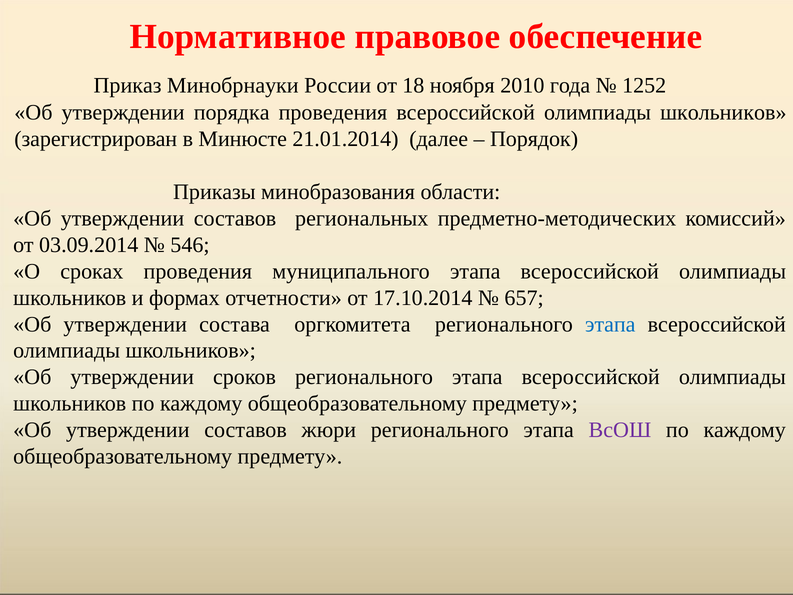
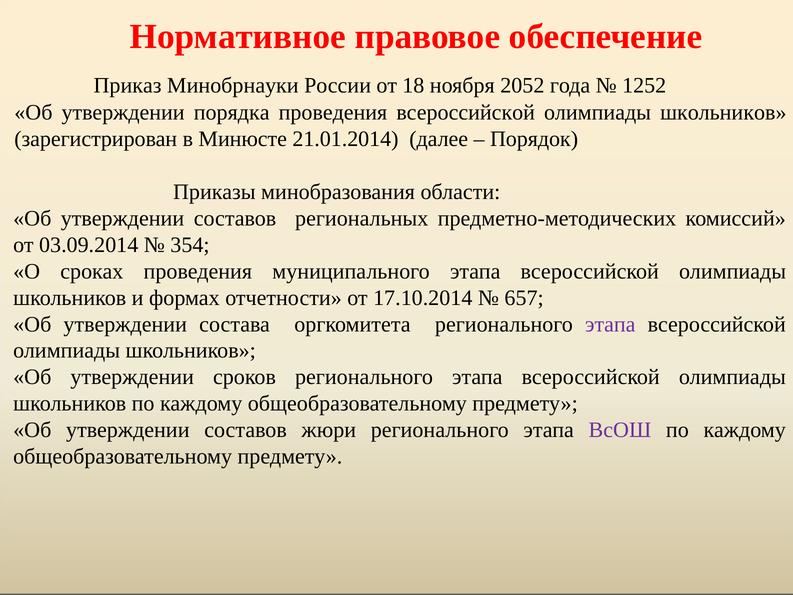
2010: 2010 -> 2052
546: 546 -> 354
этапа at (610, 324) colour: blue -> purple
